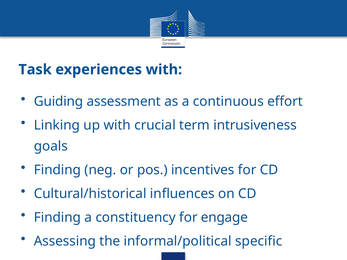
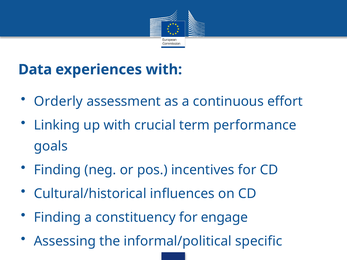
Task: Task -> Data
Guiding: Guiding -> Orderly
intrusiveness: intrusiveness -> performance
